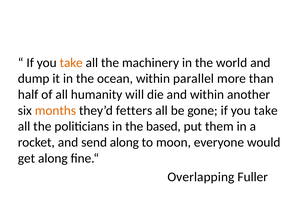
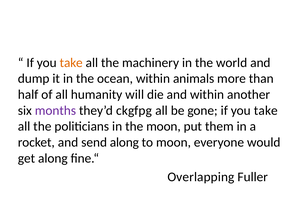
parallel: parallel -> animals
months colour: orange -> purple
fetters: fetters -> ckgfpg
the based: based -> moon
